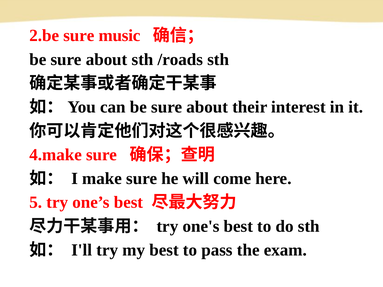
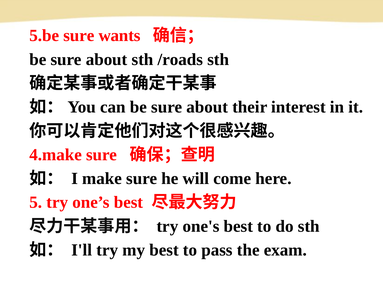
2.be: 2.be -> 5.be
music: music -> wants
